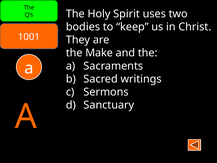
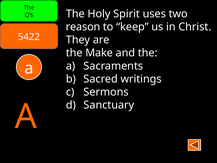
bodies: bodies -> reason
1001: 1001 -> 5422
